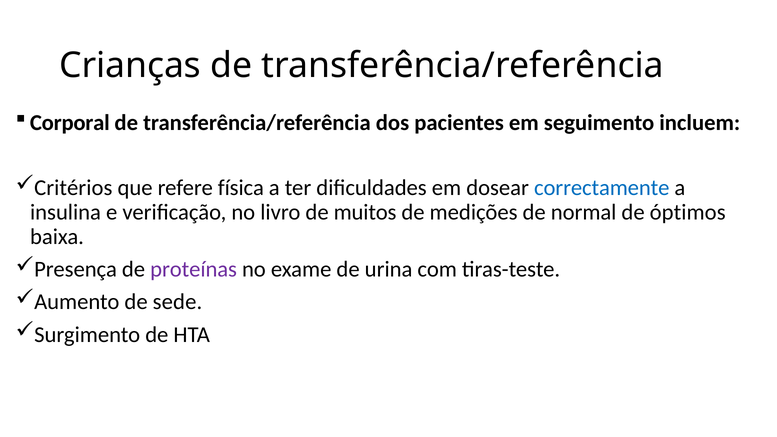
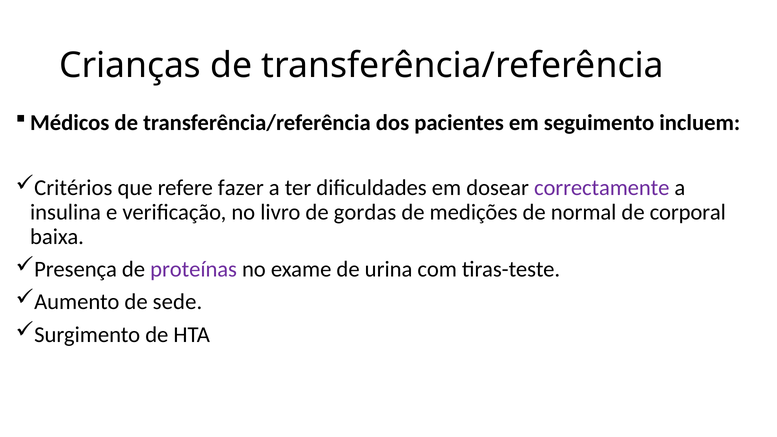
Corporal: Corporal -> Médicos
física: física -> fazer
correctamente colour: blue -> purple
muitos: muitos -> gordas
óptimos: óptimos -> corporal
